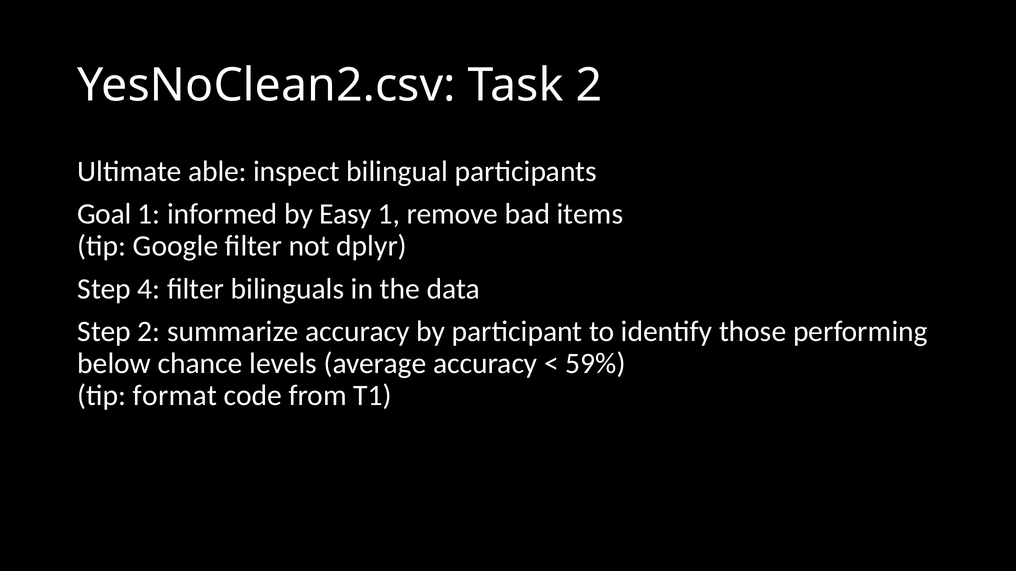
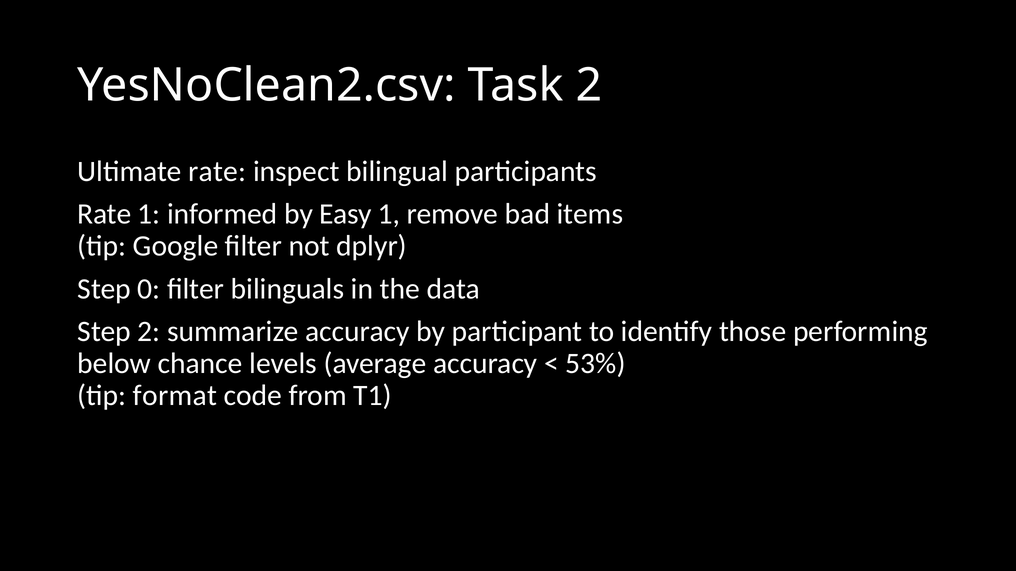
Ultimate able: able -> rate
Goal at (104, 214): Goal -> Rate
4: 4 -> 0
59%: 59% -> 53%
